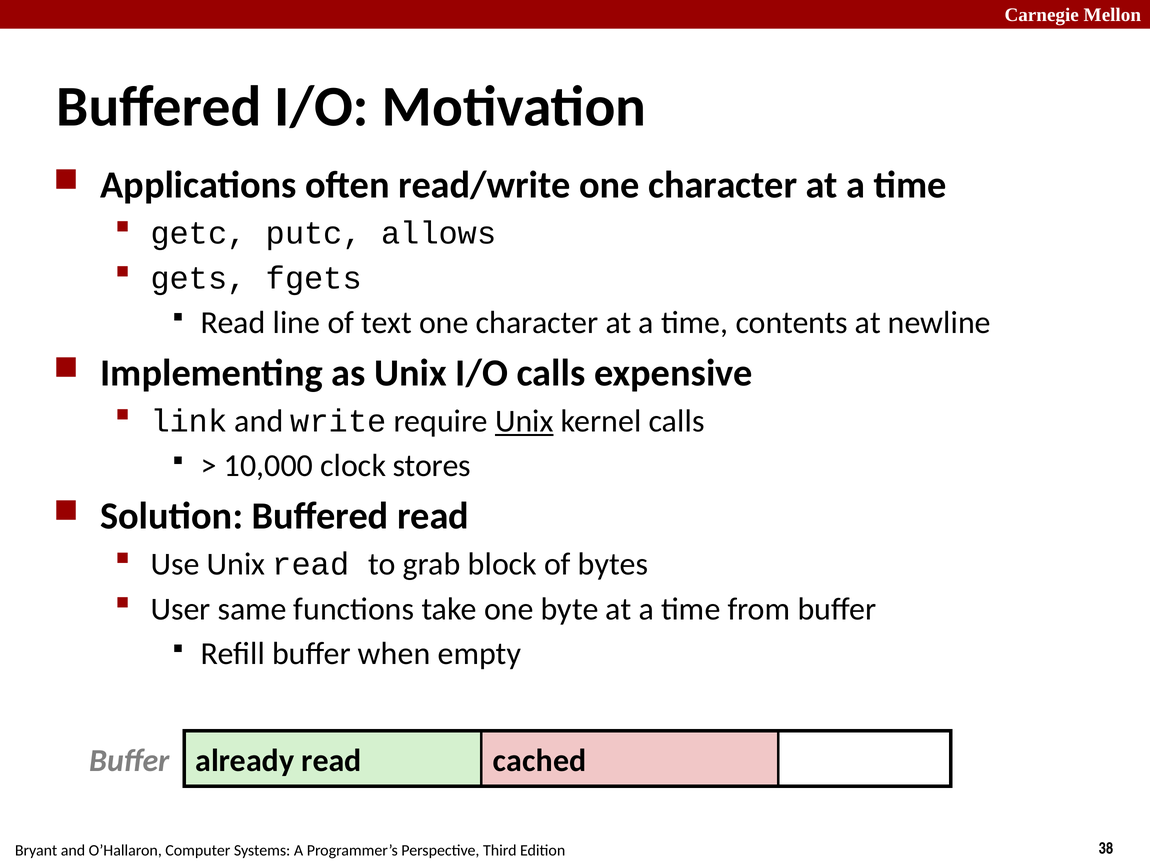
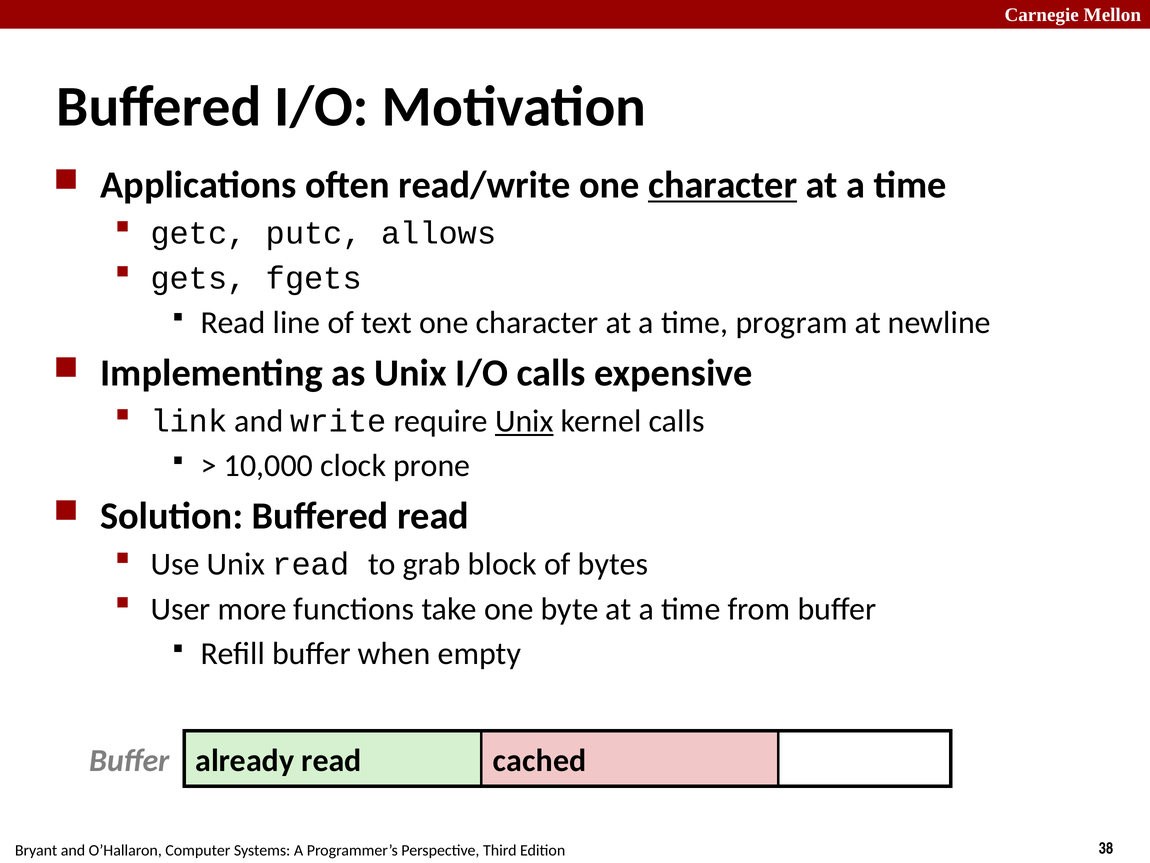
character at (723, 185) underline: none -> present
contents: contents -> program
stores: stores -> prone
same: same -> more
